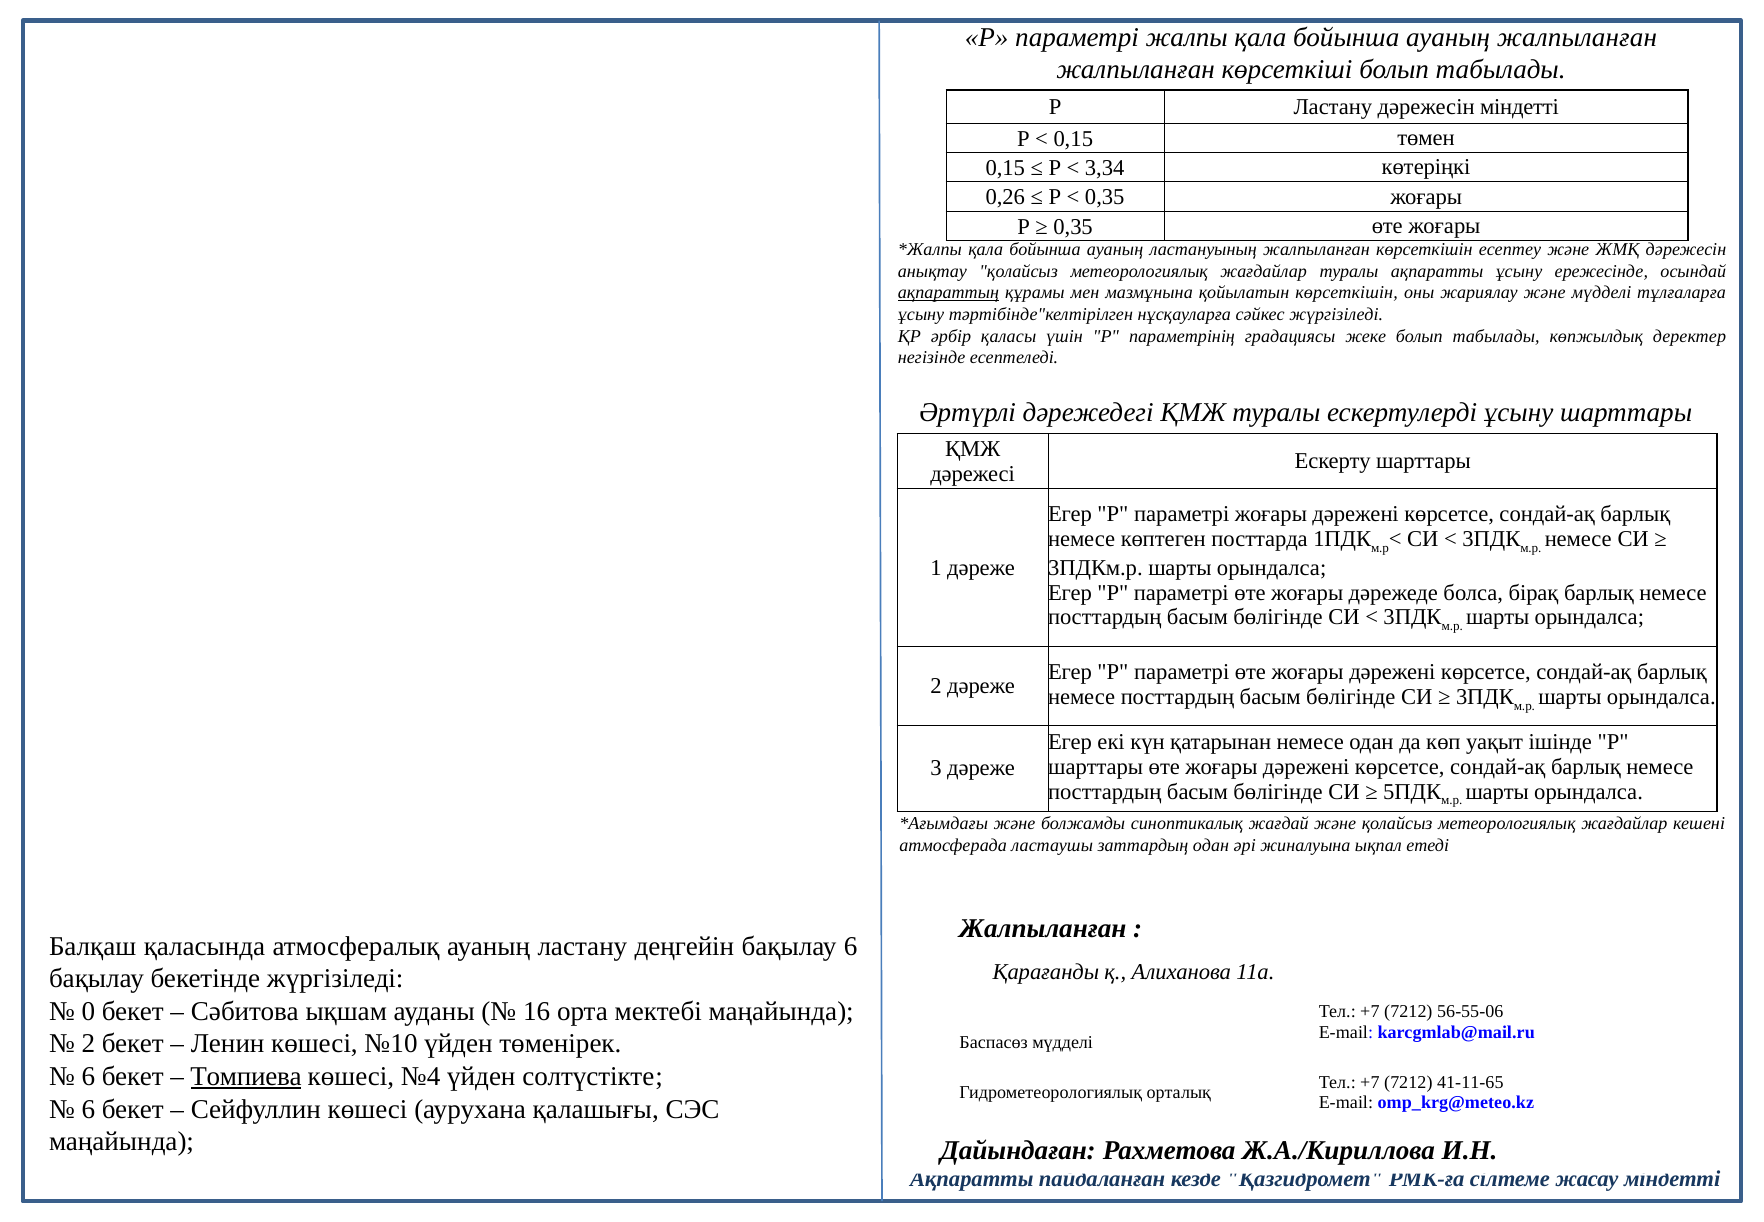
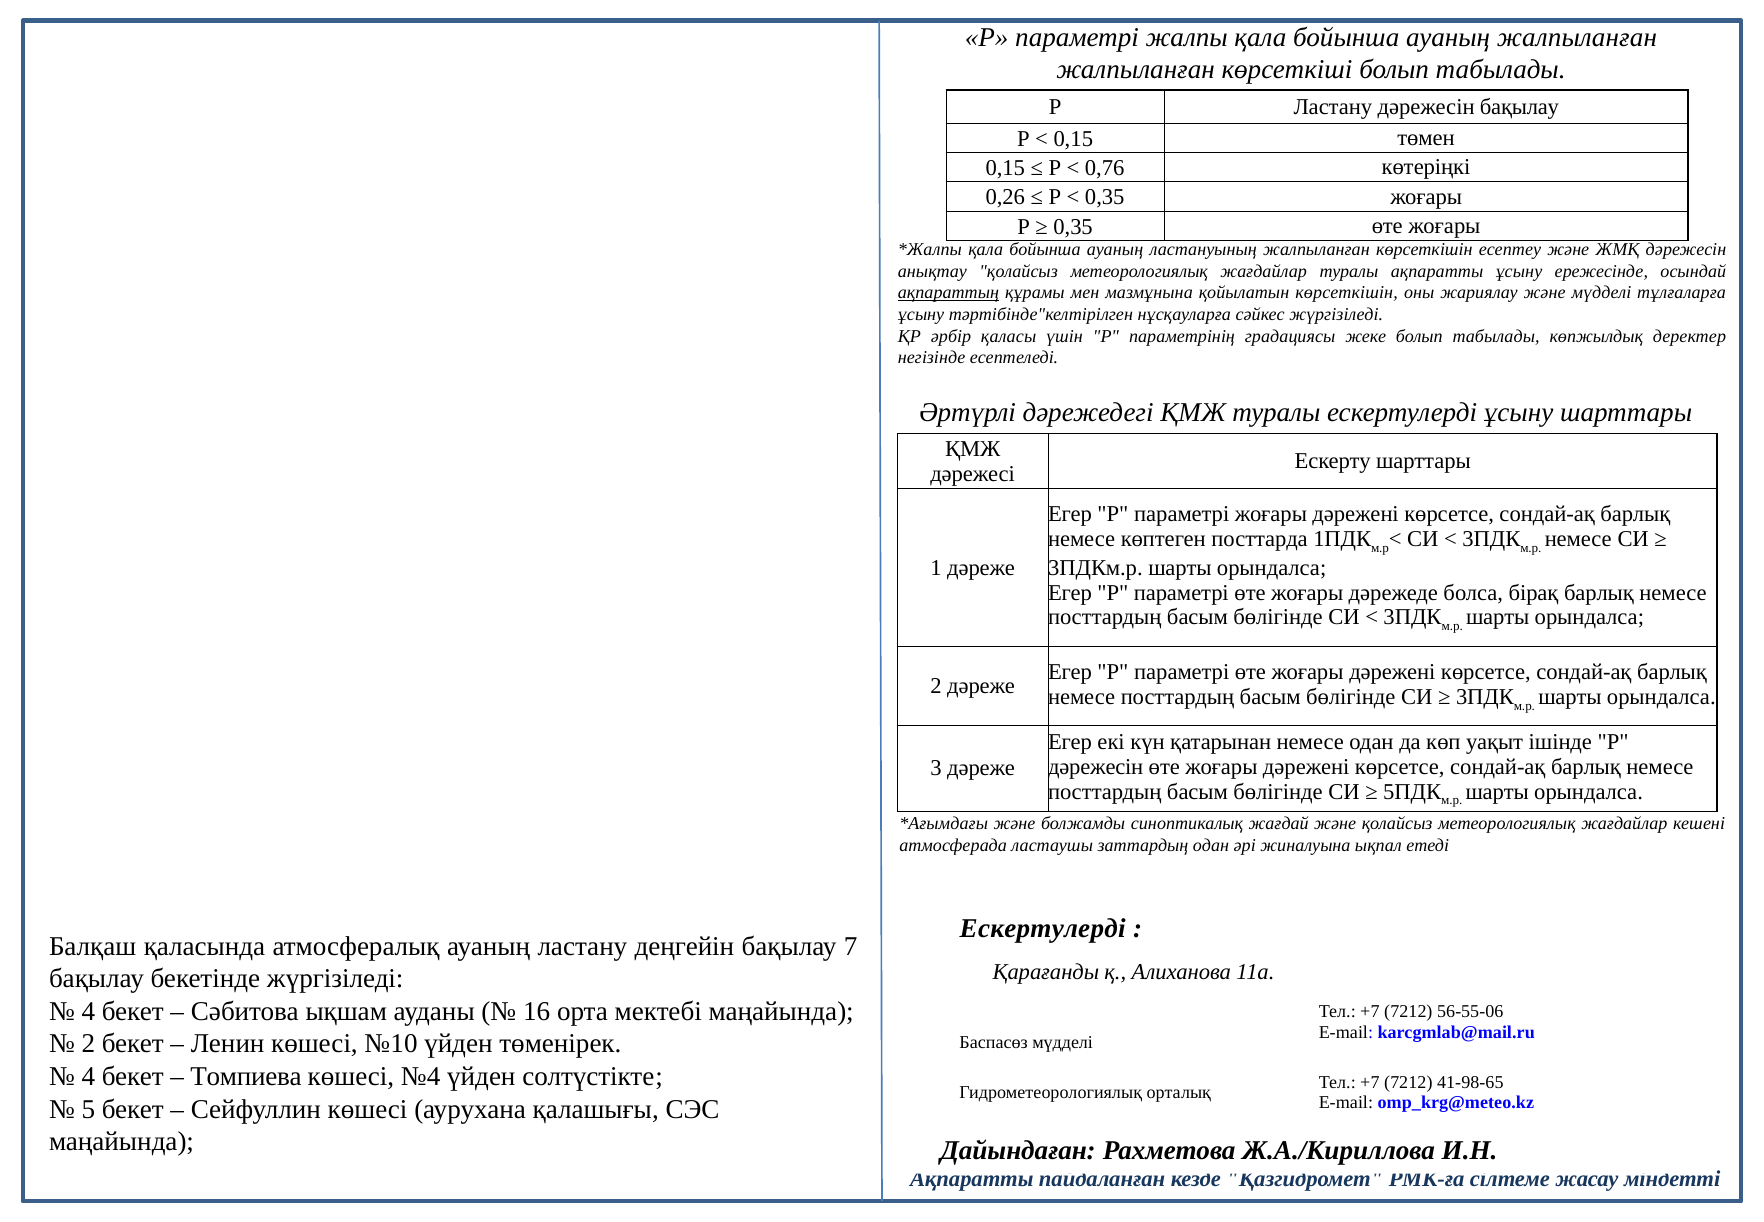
дәрежесін міндетті: міндетті -> бақылау
3,34: 3,34 -> 0,76
шарттары at (1096, 766): шарттары -> дәрежесін
Жалпыланған at (1043, 928): Жалпыланған -> Ескертулерді
бақылау 6: 6 -> 7
0 at (88, 1011): 0 -> 4
6 at (88, 1076): 6 -> 4
Томпиева underline: present -> none
41-11-65: 41-11-65 -> 41-98-65
6 at (88, 1108): 6 -> 5
